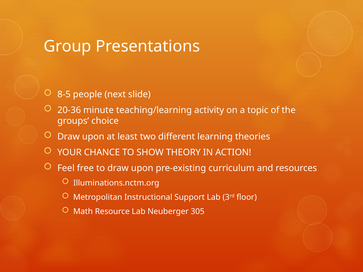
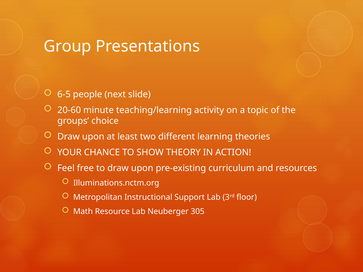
8-5: 8-5 -> 6-5
20-36: 20-36 -> 20-60
